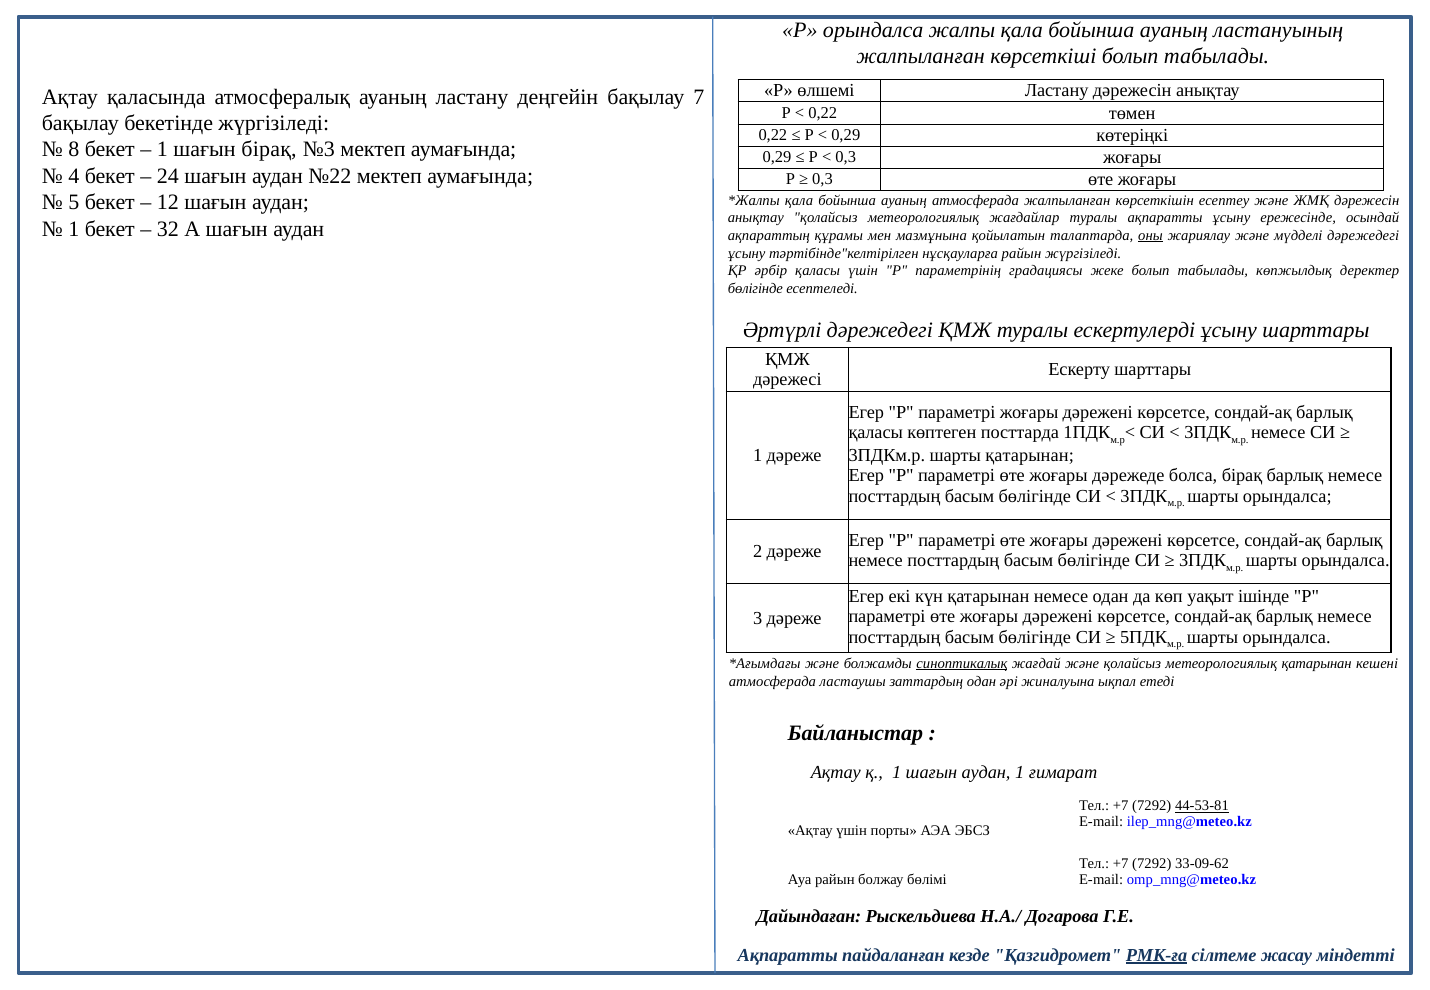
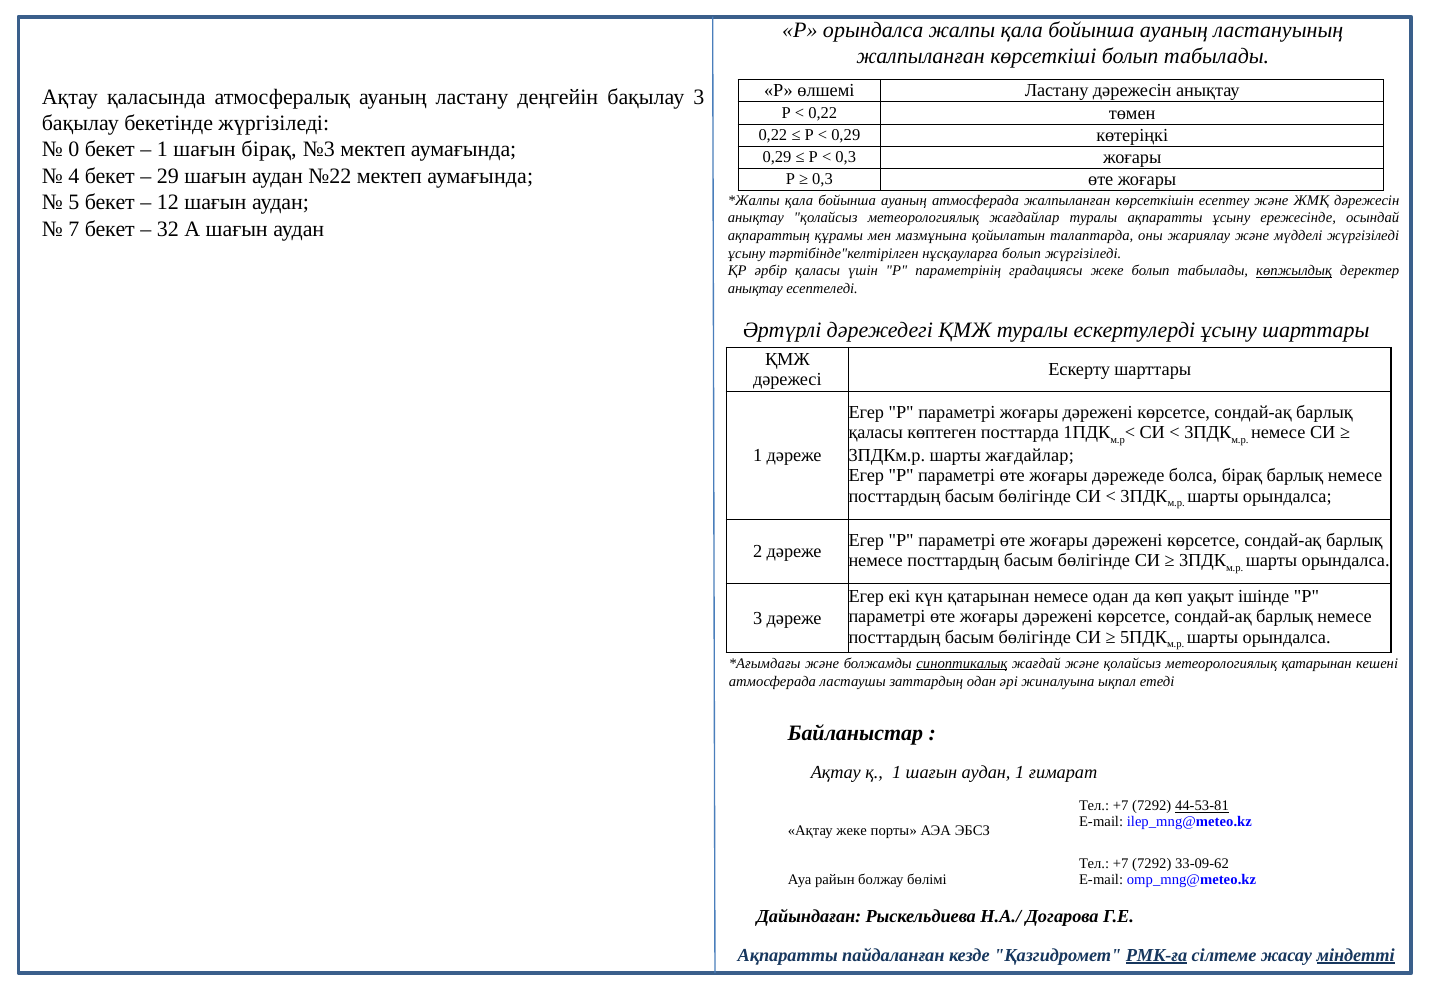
бақылау 7: 7 -> 3
8: 8 -> 0
24: 24 -> 29
1 at (74, 229): 1 -> 7
оны underline: present -> none
мүдделі дәрежедегі: дәрежедегі -> жүргізіледі
нұсқауларға райын: райын -> болып
көпжылдық underline: none -> present
бөлігінде at (755, 288): бөлігінде -> анықтау
шарты қатарынан: қатарынан -> жағдайлар
Ақтау үшін: үшін -> жеке
міндетті underline: none -> present
